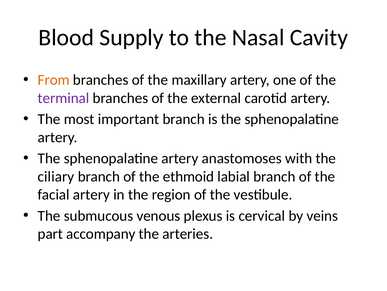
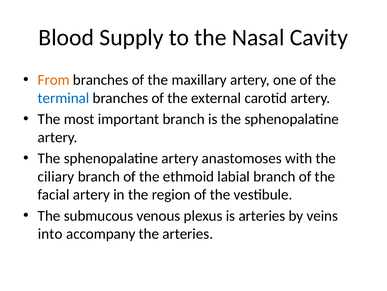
terminal colour: purple -> blue
is cervical: cervical -> arteries
part: part -> into
